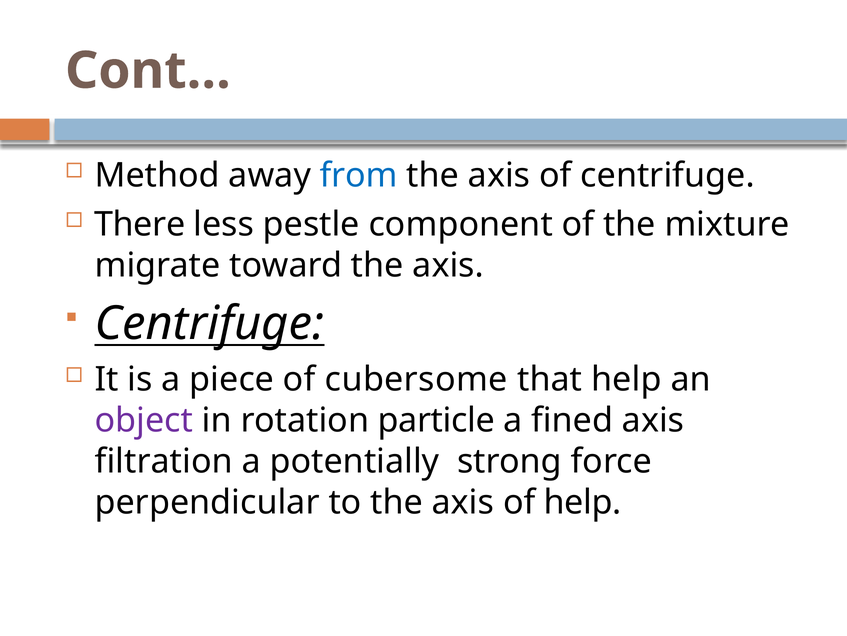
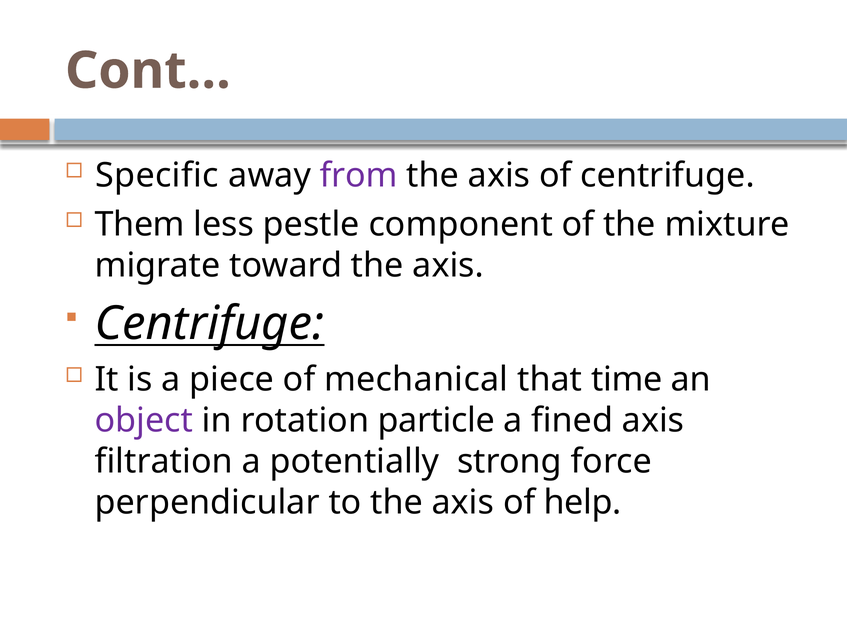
Method: Method -> Specific
from colour: blue -> purple
There: There -> Them
cubersome: cubersome -> mechanical
that help: help -> time
